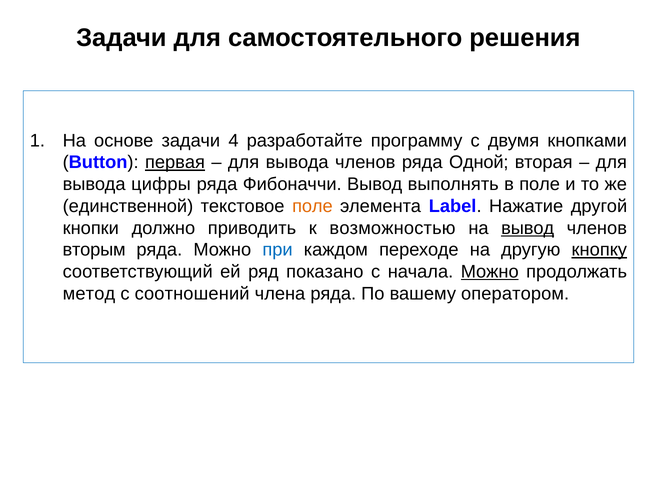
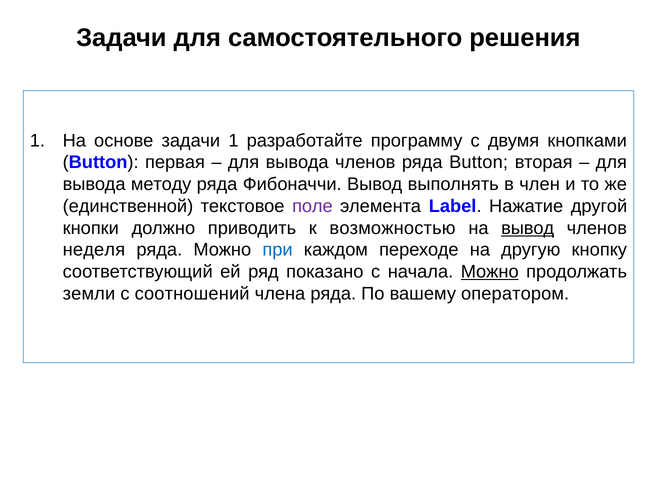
задачи 4: 4 -> 1
первая underline: present -> none
ряда Одной: Одной -> Button
цифры: цифры -> методу
в поле: поле -> член
поле at (312, 206) colour: orange -> purple
вторым: вторым -> неделя
кнопку underline: present -> none
метод: метод -> земли
